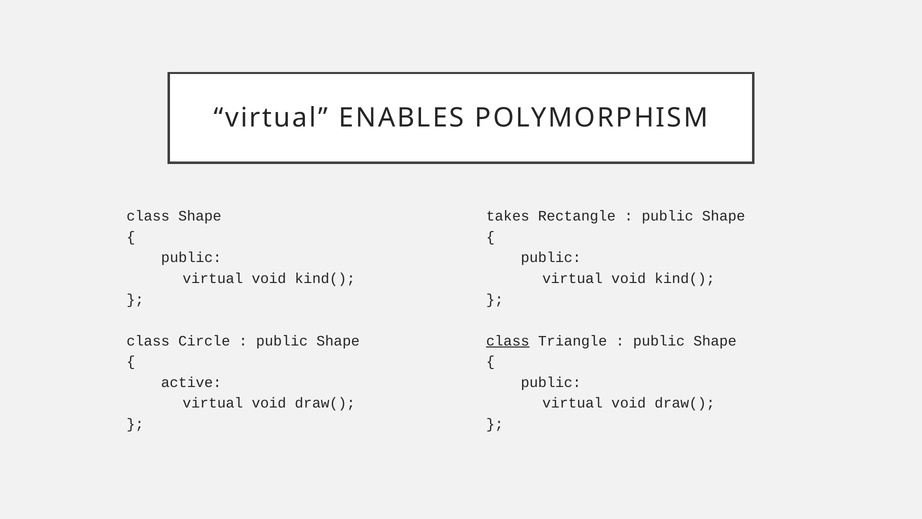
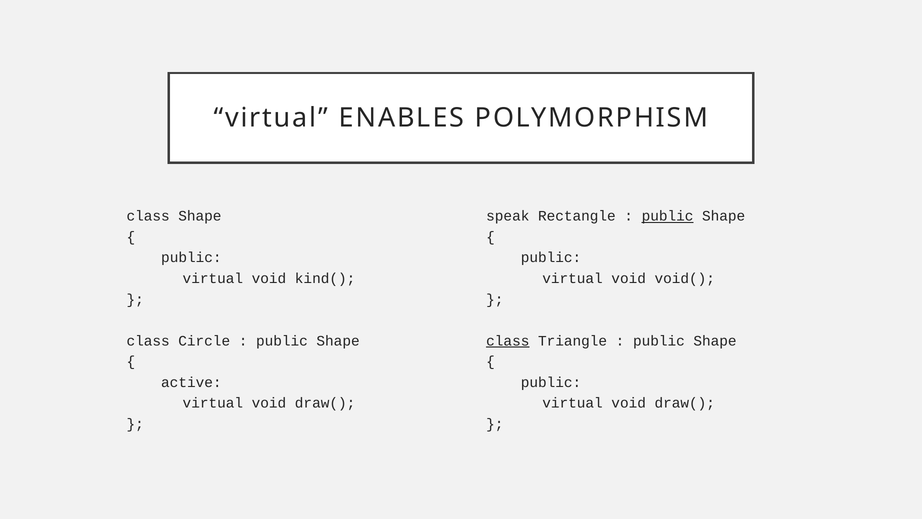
takes: takes -> speak
public at (668, 216) underline: none -> present
kind( at (685, 278): kind( -> void(
